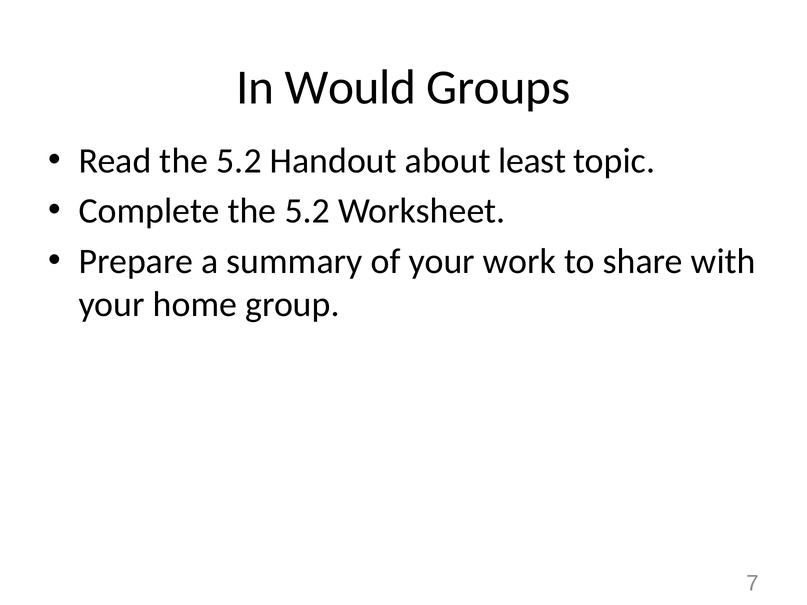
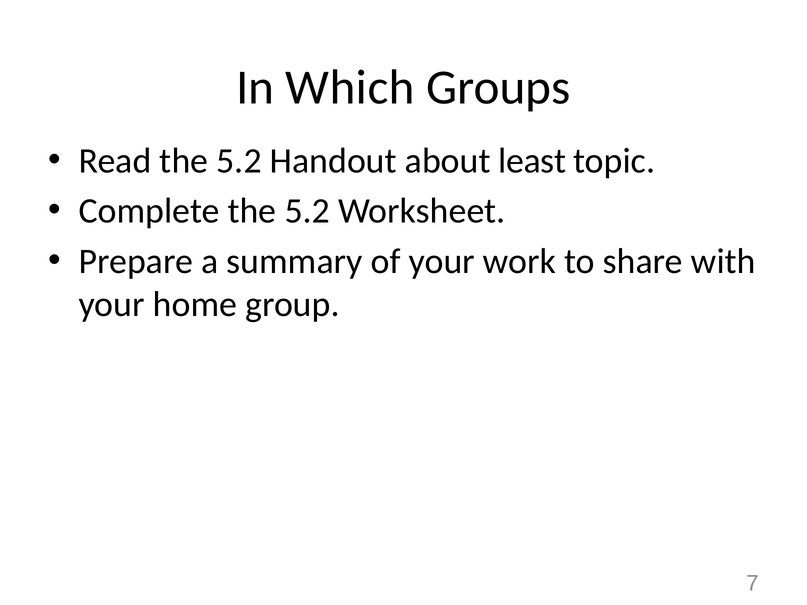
Would: Would -> Which
